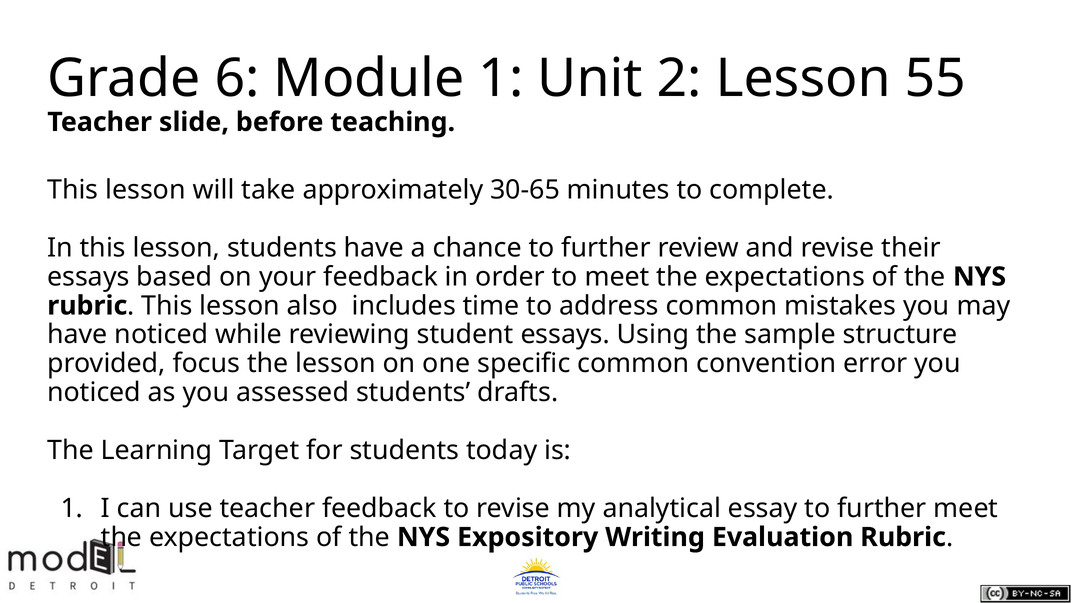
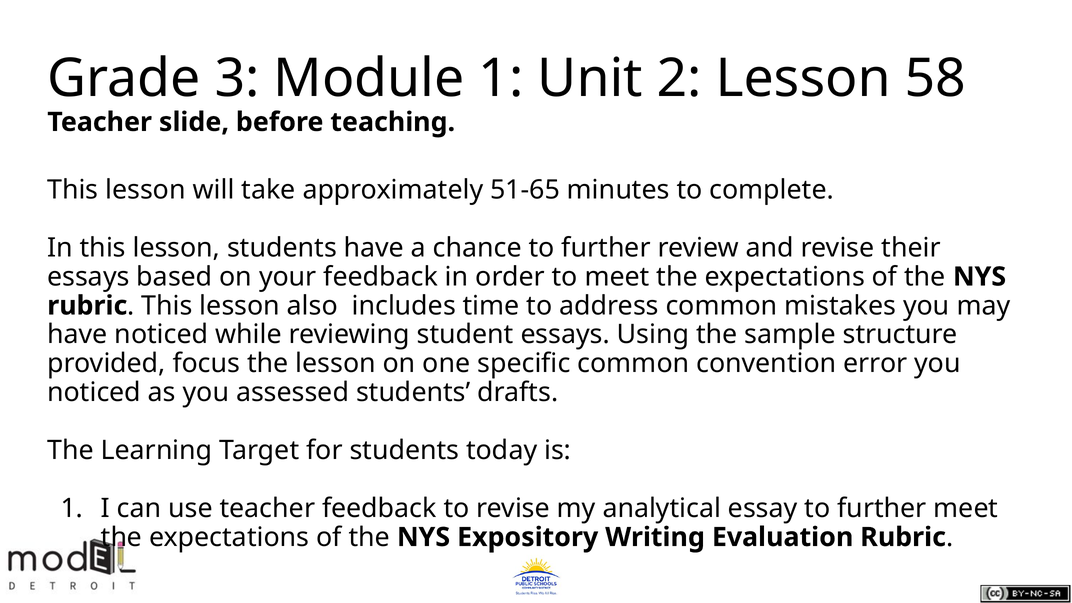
6: 6 -> 3
55: 55 -> 58
30-65: 30-65 -> 51-65
